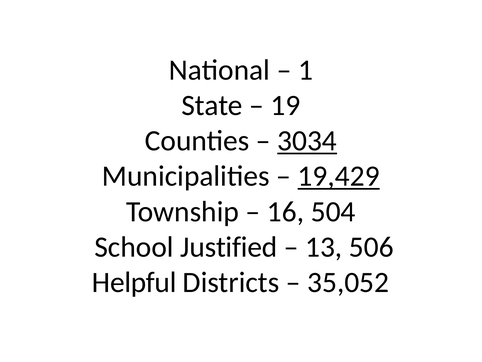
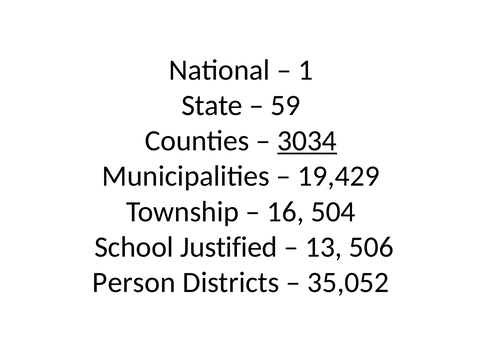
19: 19 -> 59
19,429 underline: present -> none
Helpful: Helpful -> Person
